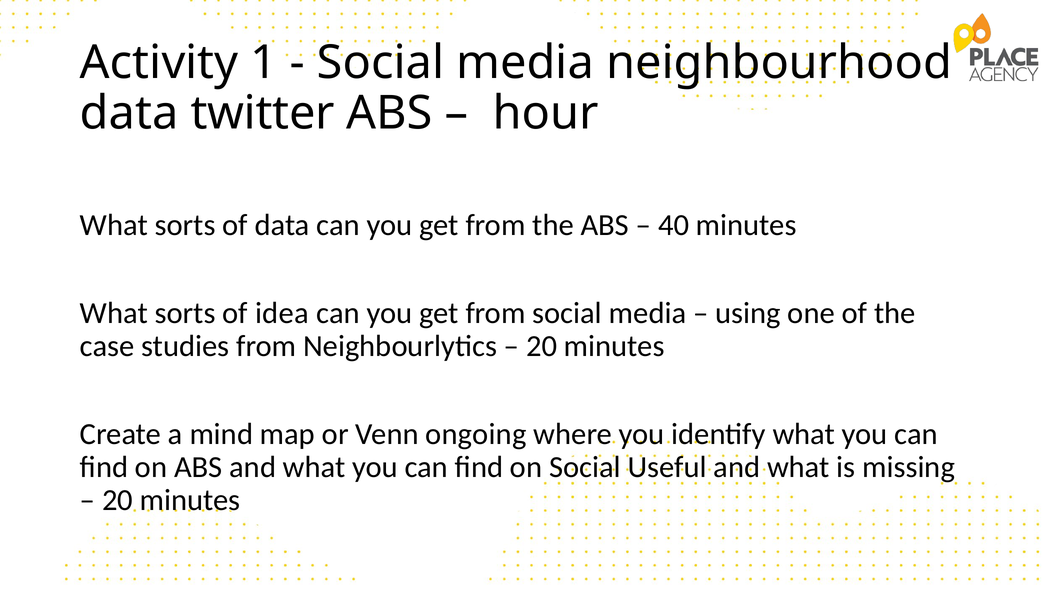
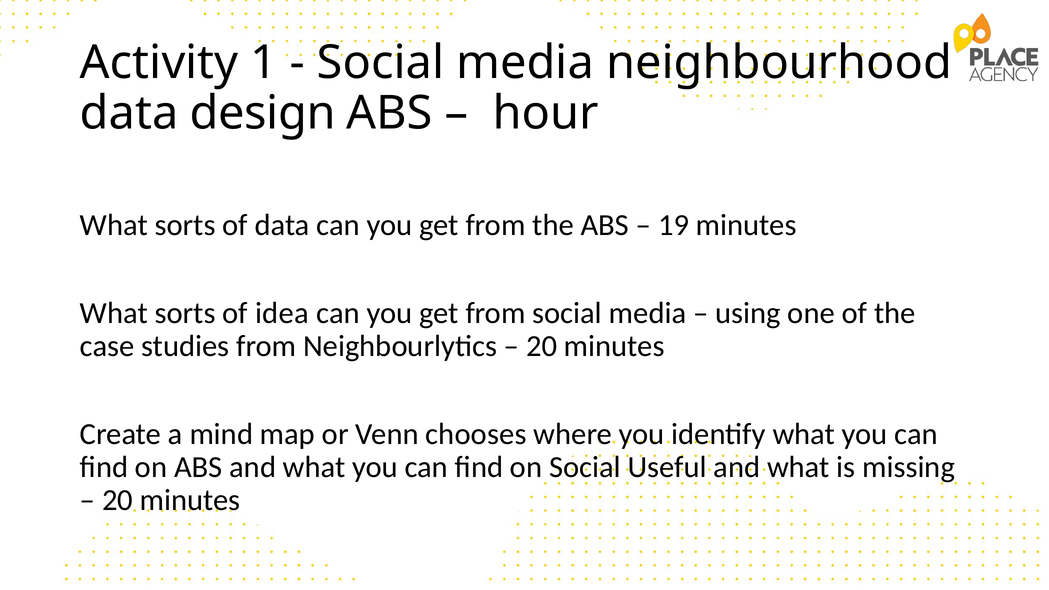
twitter: twitter -> design
40: 40 -> 19
ongoing: ongoing -> chooses
